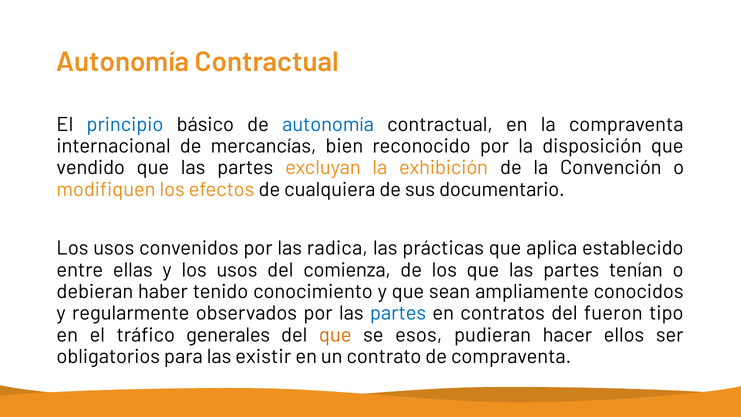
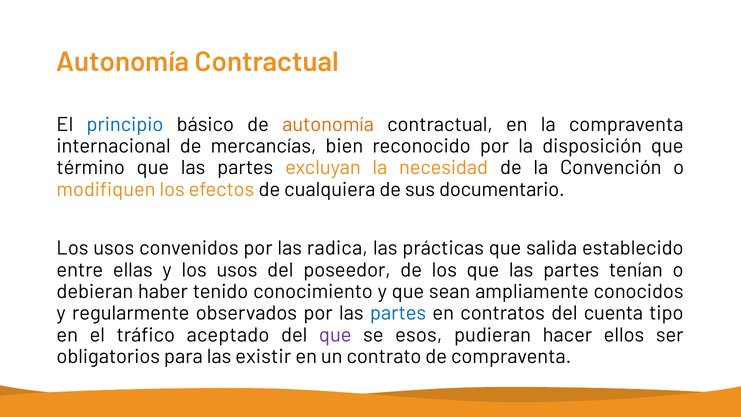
autonomía at (328, 124) colour: blue -> orange
vendido: vendido -> término
exhibición: exhibición -> necesidad
aplica: aplica -> salida
comienza: comienza -> poseedor
fueron: fueron -> cuenta
generales: generales -> aceptado
que at (335, 335) colour: orange -> purple
